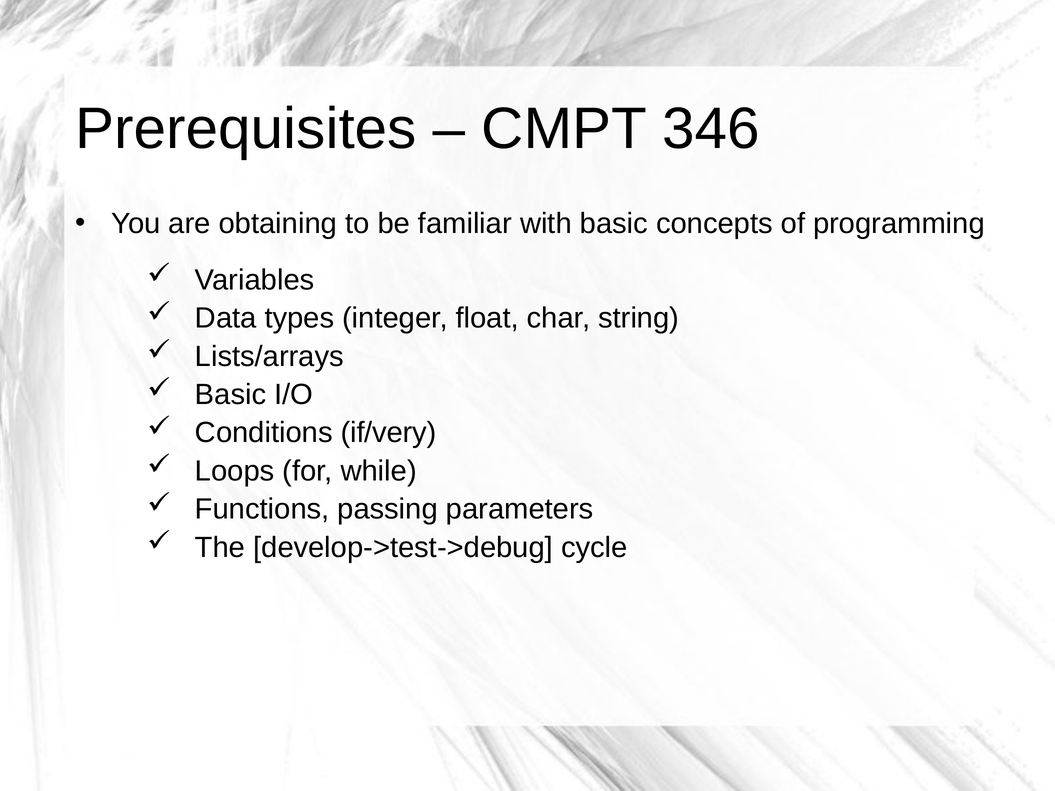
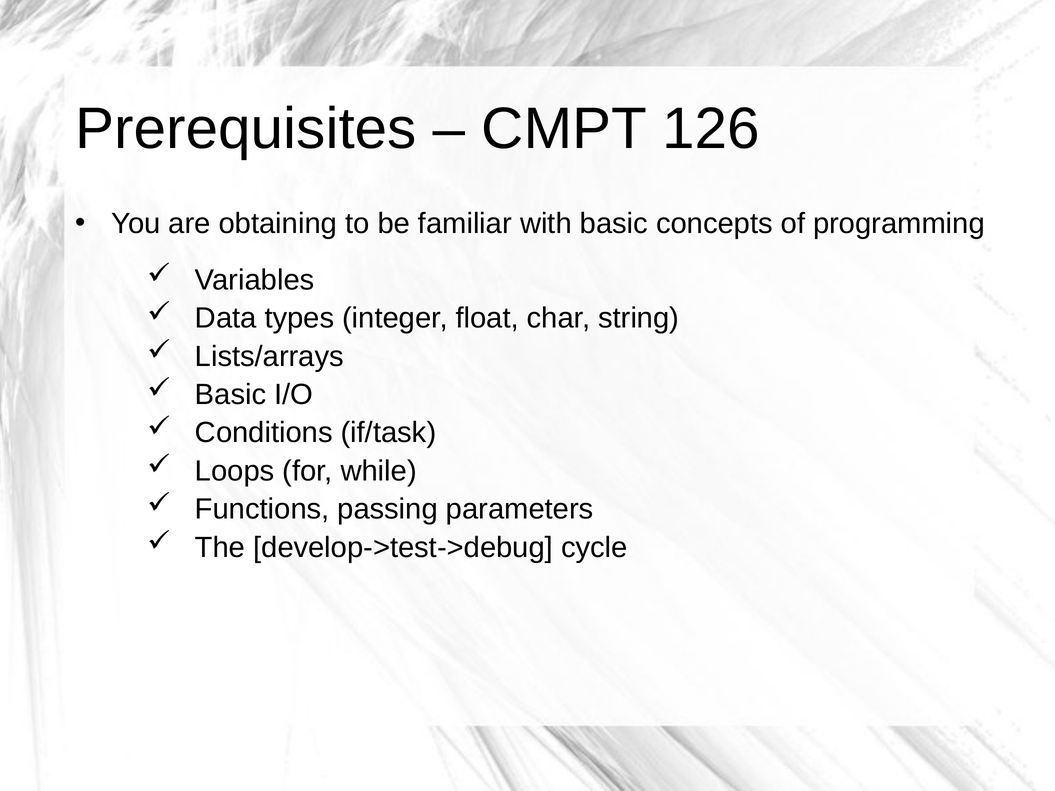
346: 346 -> 126
if/very: if/very -> if/task
